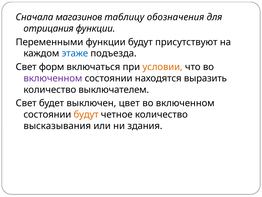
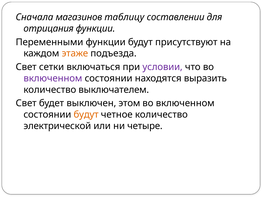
обозначения: обозначения -> составлении
этаже colour: blue -> orange
форм: форм -> сетки
условии colour: orange -> purple
цвет: цвет -> этом
высказывания: высказывания -> электрической
здания: здания -> четыре
